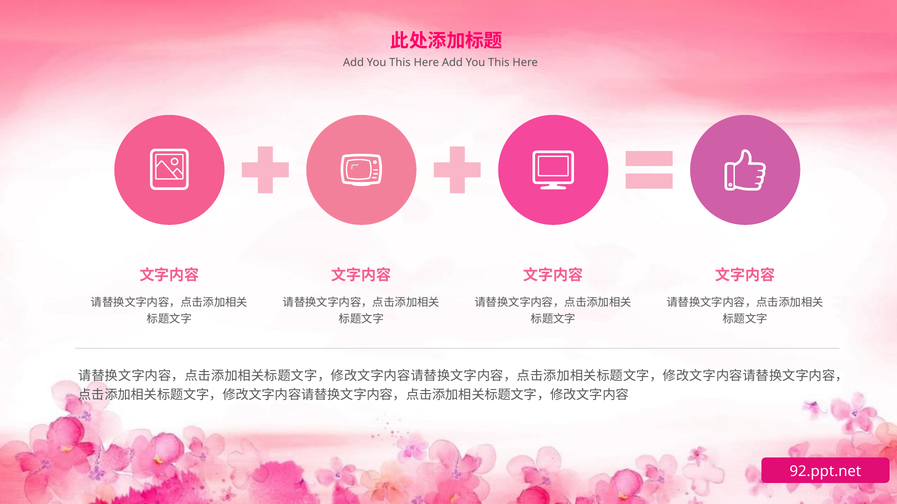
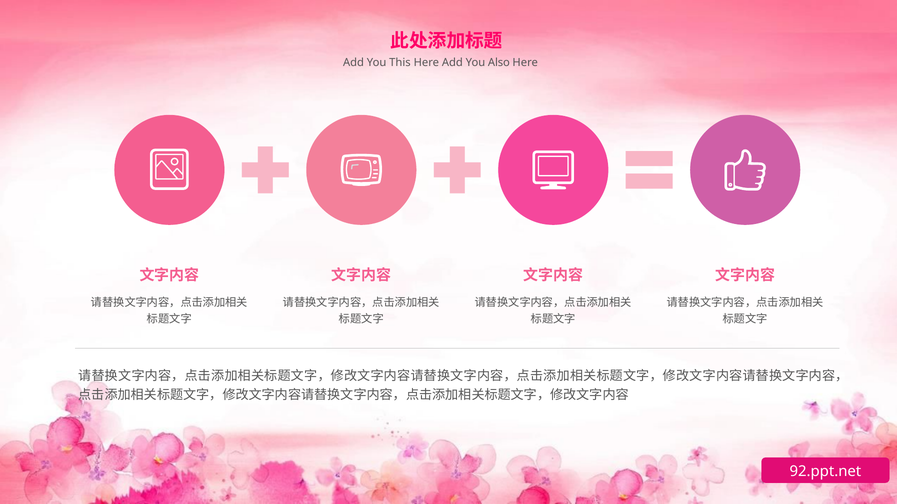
Here Add You This: This -> Also
